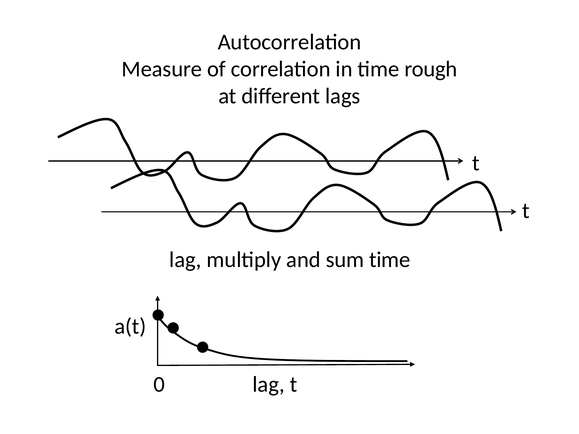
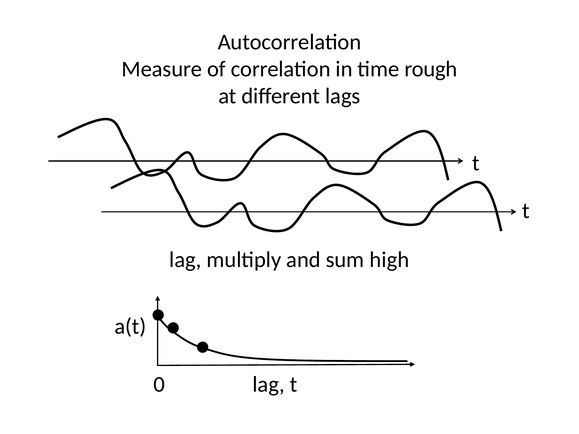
sum time: time -> high
